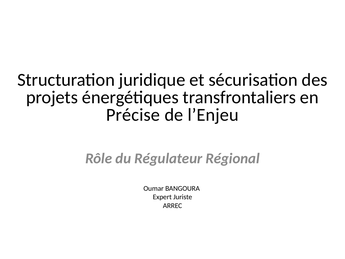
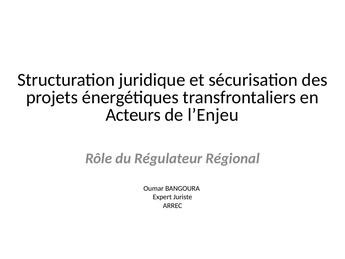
Précise: Précise -> Acteurs
